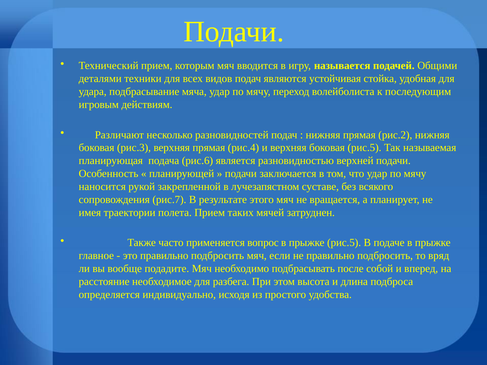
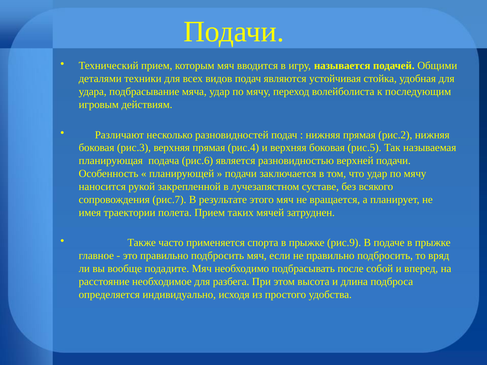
вопрос: вопрос -> спорта
прыжке рис.5: рис.5 -> рис.9
